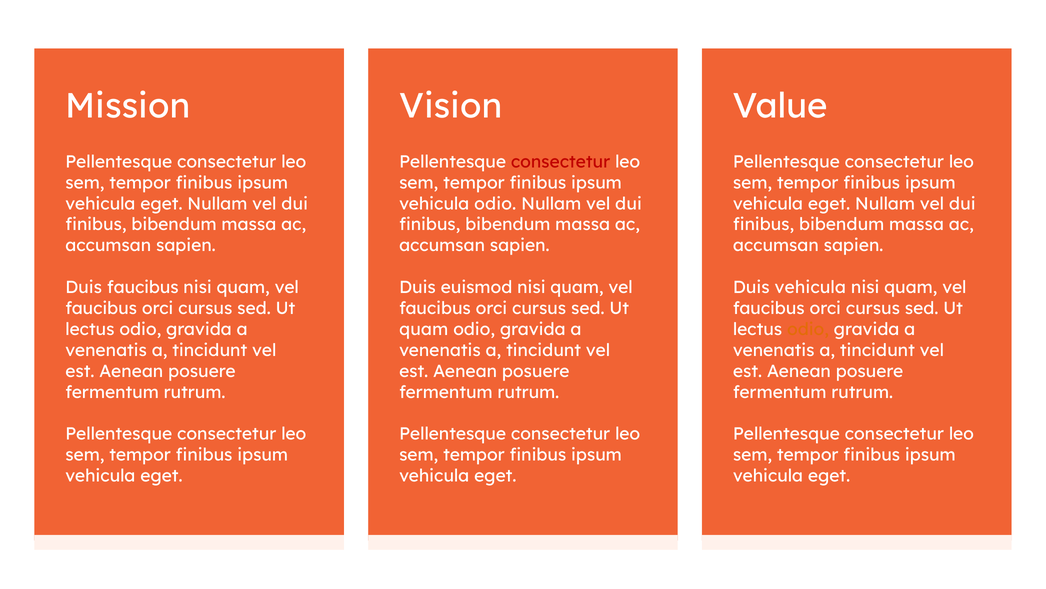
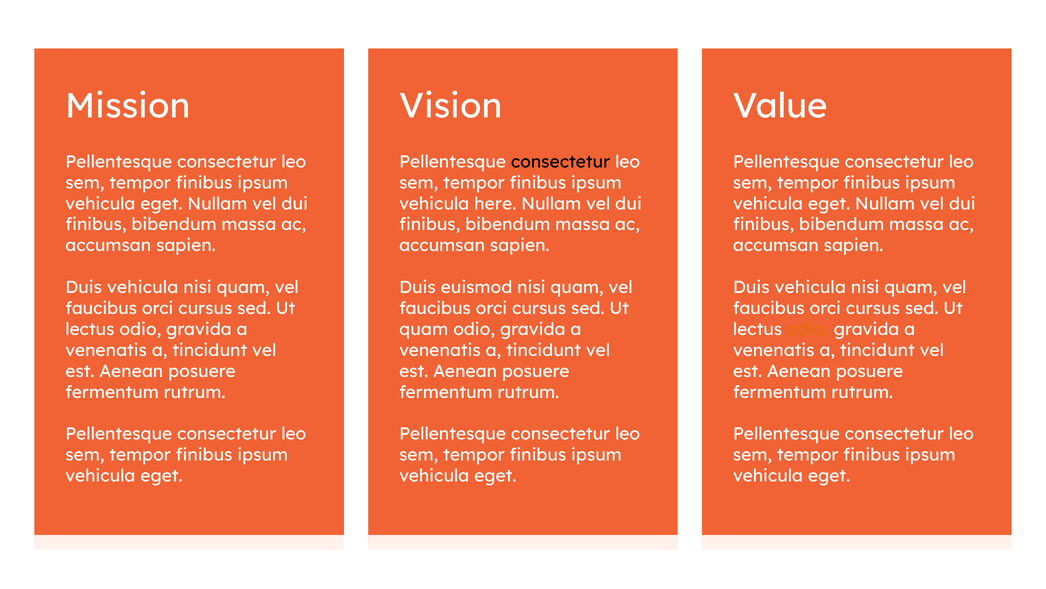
consectetur at (561, 162) colour: red -> black
vehicula odio: odio -> here
faucibus at (143, 287): faucibus -> vehicula
